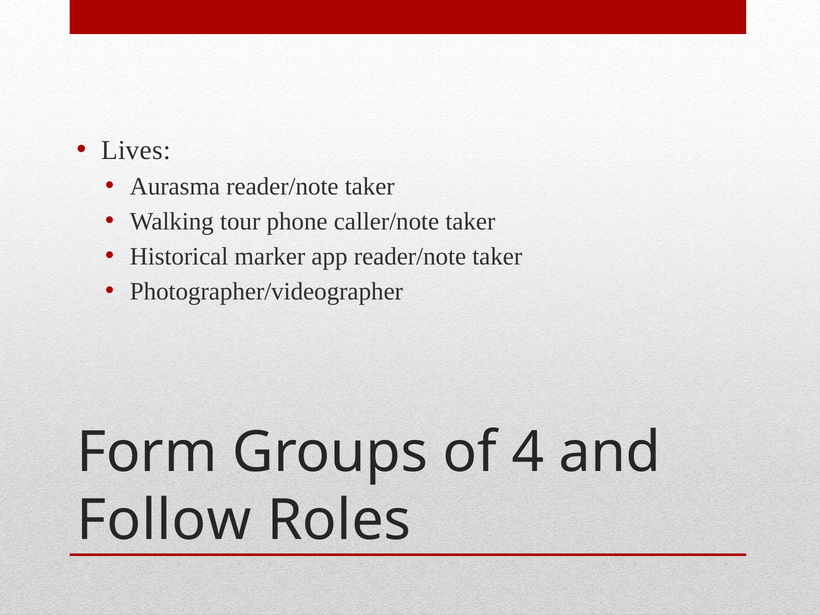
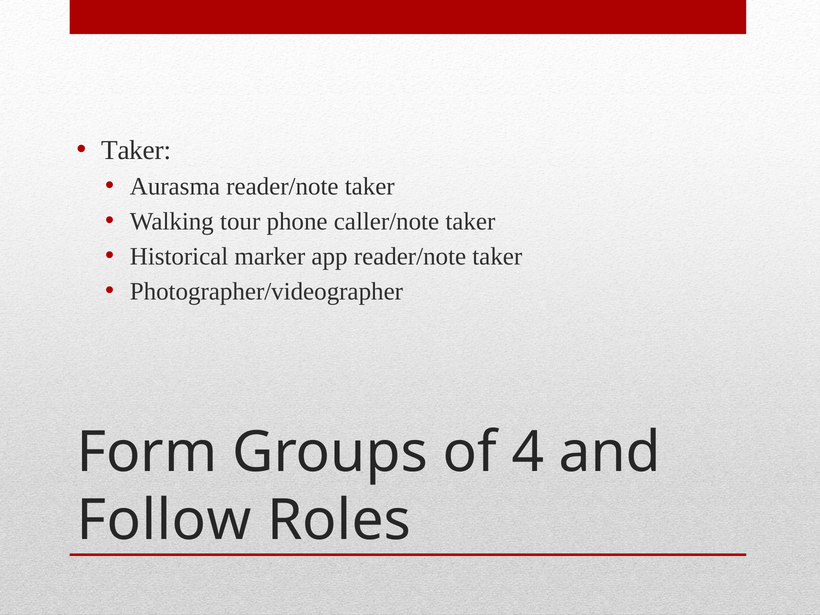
Lives at (136, 150): Lives -> Taker
